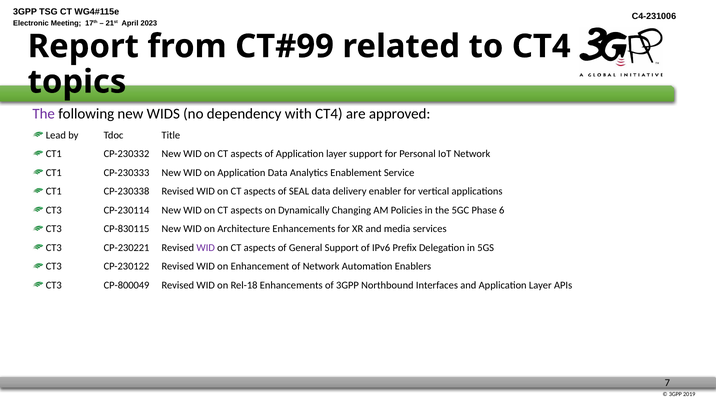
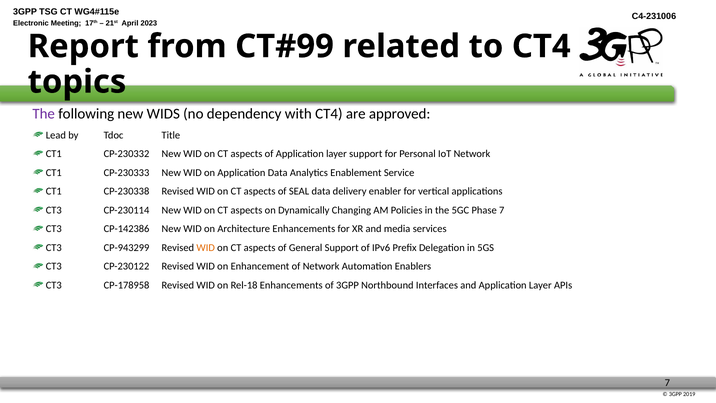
Phase 6: 6 -> 7
CP-830115: CP-830115 -> CP-142386
CP-230221: CP-230221 -> CP-943299
WID at (206, 248) colour: purple -> orange
CP-800049: CP-800049 -> CP-178958
